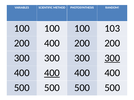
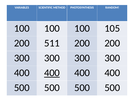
103: 103 -> 105
200 400: 400 -> 511
300 at (112, 58) underline: present -> none
